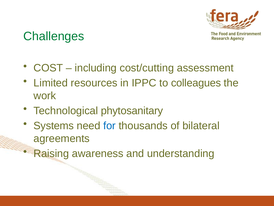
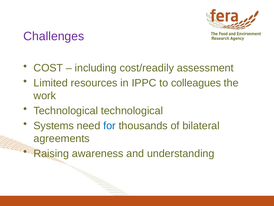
Challenges colour: green -> purple
cost/cutting: cost/cutting -> cost/readily
Technological phytosanitary: phytosanitary -> technological
